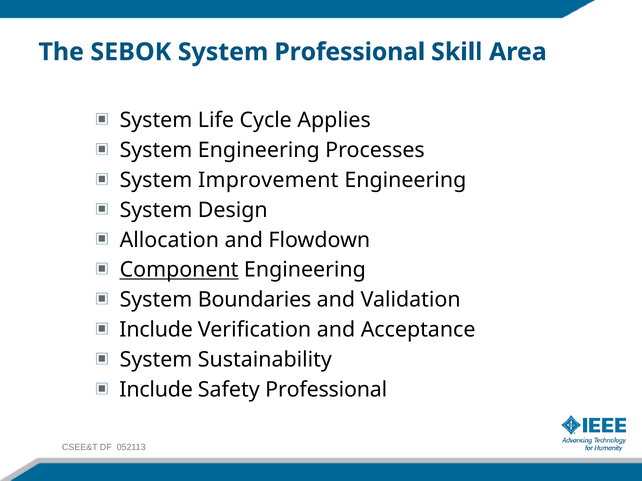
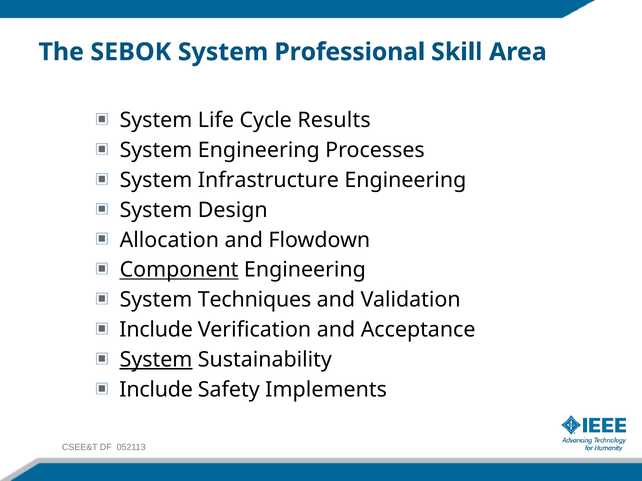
Applies: Applies -> Results
Improvement: Improvement -> Infrastructure
Boundaries: Boundaries -> Techniques
System at (156, 360) underline: none -> present
Safety Professional: Professional -> Implements
